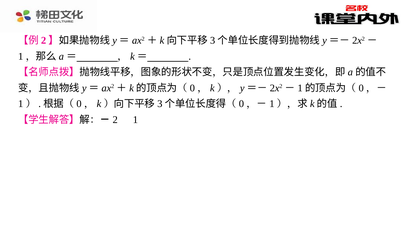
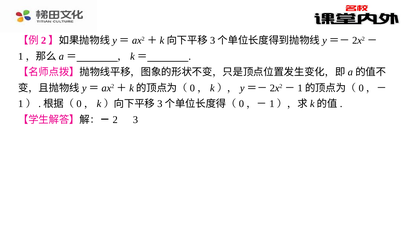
1: 1 -> 3
